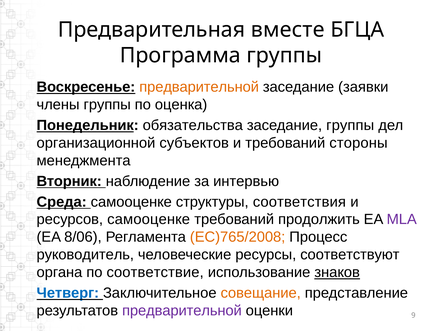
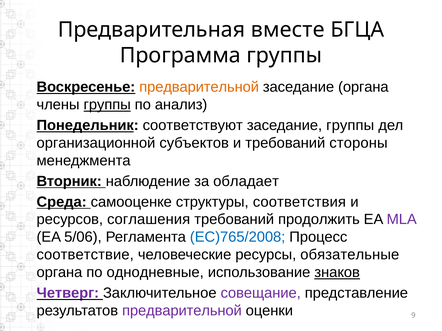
заседание заявки: заявки -> органа
группы at (107, 105) underline: none -> present
оценка: оценка -> анализ
обязательства: обязательства -> соответствуют
интервью: интервью -> обладает
ресурсов самооценке: самооценке -> соглашения
8/06: 8/06 -> 5/06
EC)765/2008 colour: orange -> blue
руководитель: руководитель -> соответствие
соответствуют: соответствуют -> обязательные
соответствие: соответствие -> однодневные
Четверг colour: blue -> purple
совещание colour: orange -> purple
